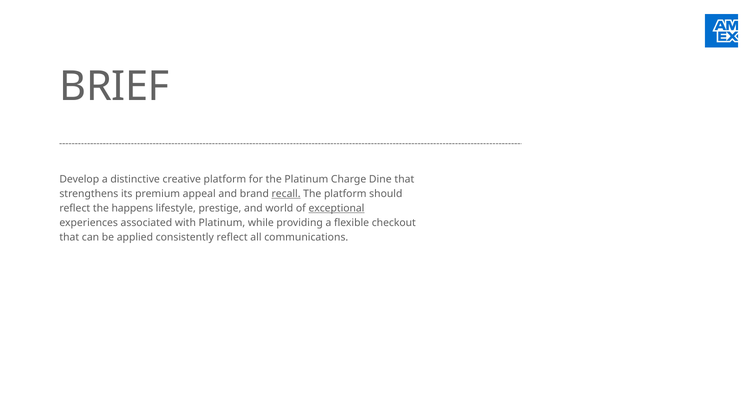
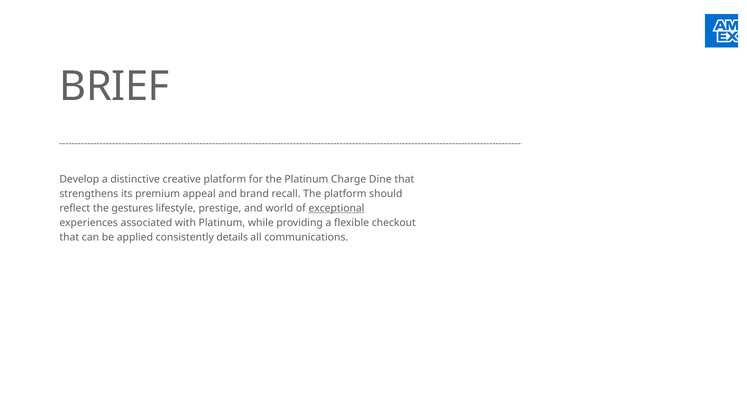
recall underline: present -> none
happens: happens -> gestures
consistently reflect: reflect -> details
